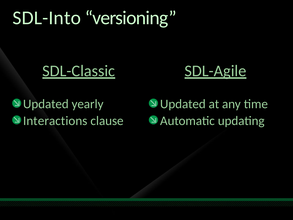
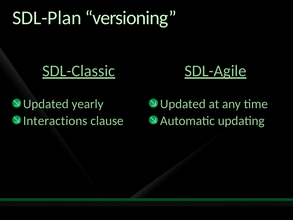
SDL-Into: SDL-Into -> SDL-Plan
